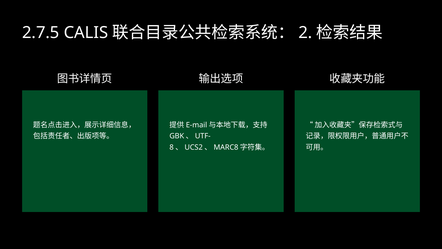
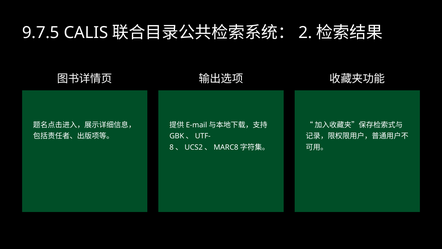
2.7.5: 2.7.5 -> 9.7.5
